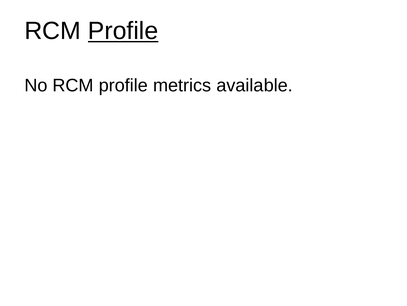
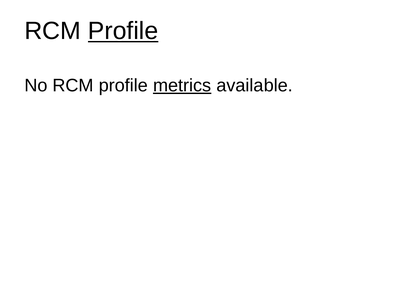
metrics underline: none -> present
